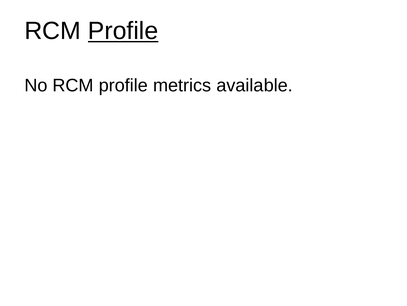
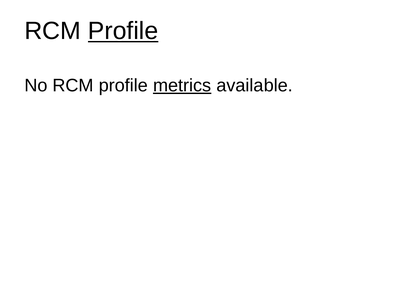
metrics underline: none -> present
